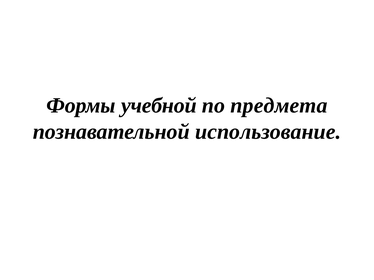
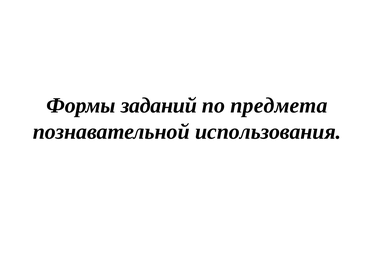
учебной: учебной -> заданий
использование: использование -> использования
